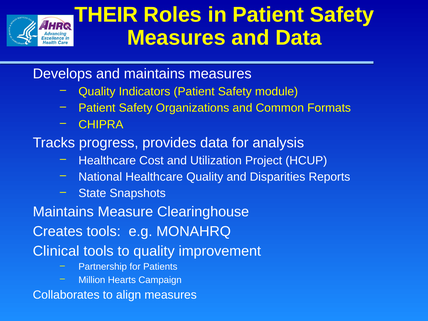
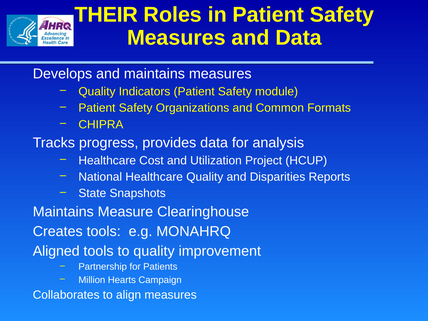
Clinical: Clinical -> Aligned
